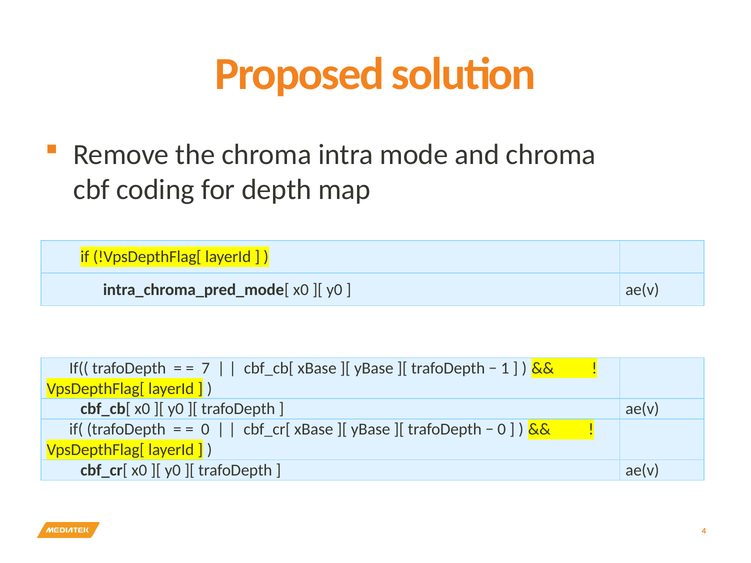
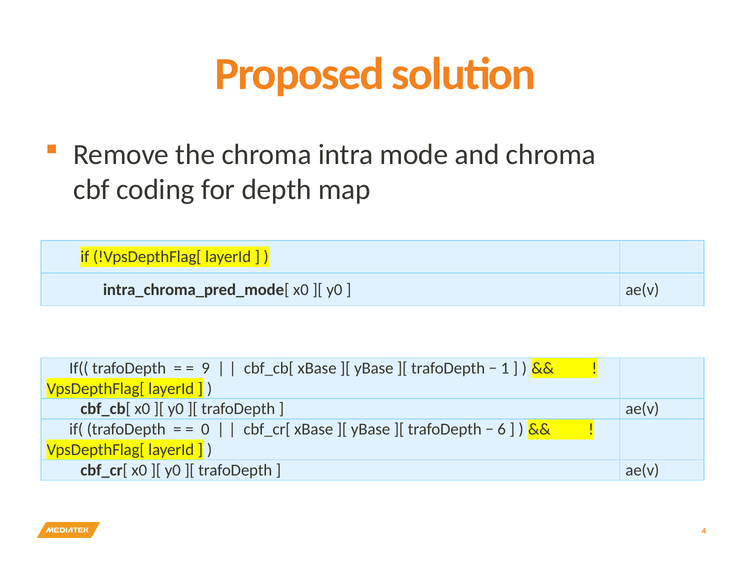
7: 7 -> 9
0 at (502, 430): 0 -> 6
